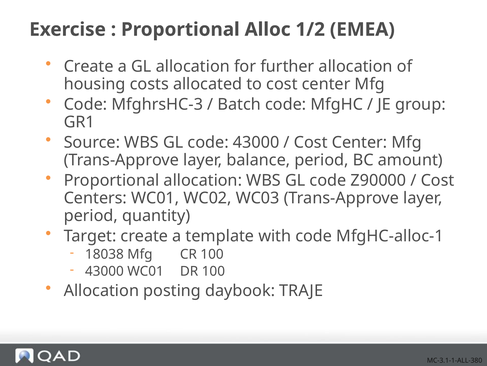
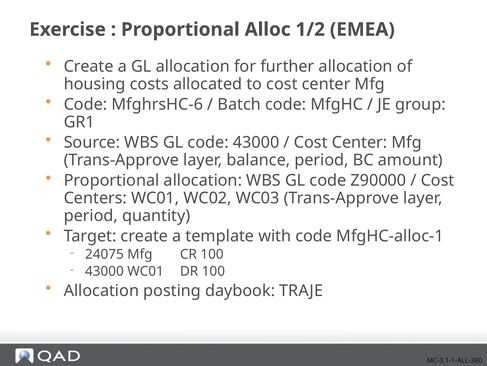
MfghrsHC-3: MfghrsHC-3 -> MfghrsHC-6
18038: 18038 -> 24075
